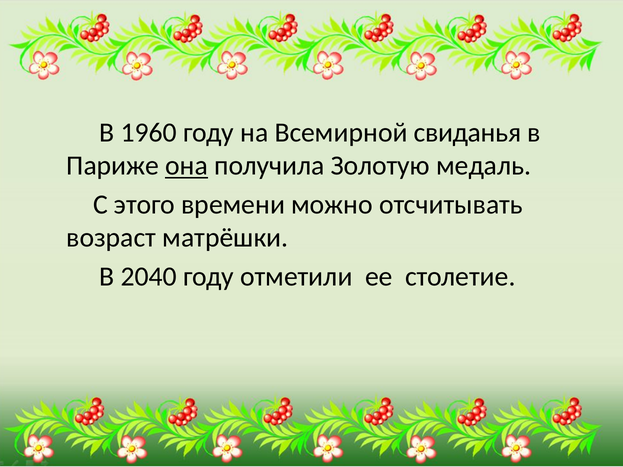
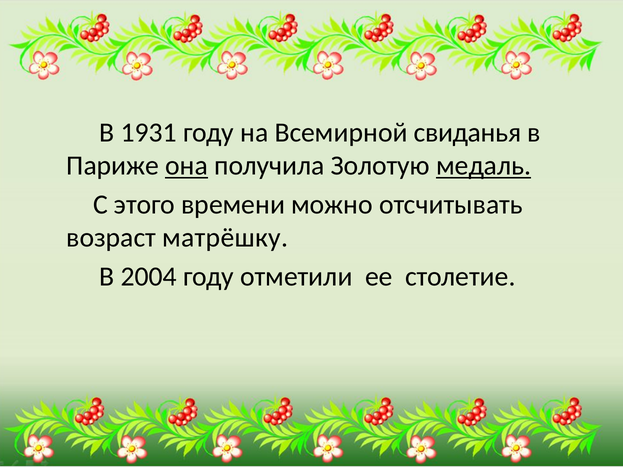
1960: 1960 -> 1931
медаль underline: none -> present
матрёшки: матрёшки -> матрёшку
2040: 2040 -> 2004
